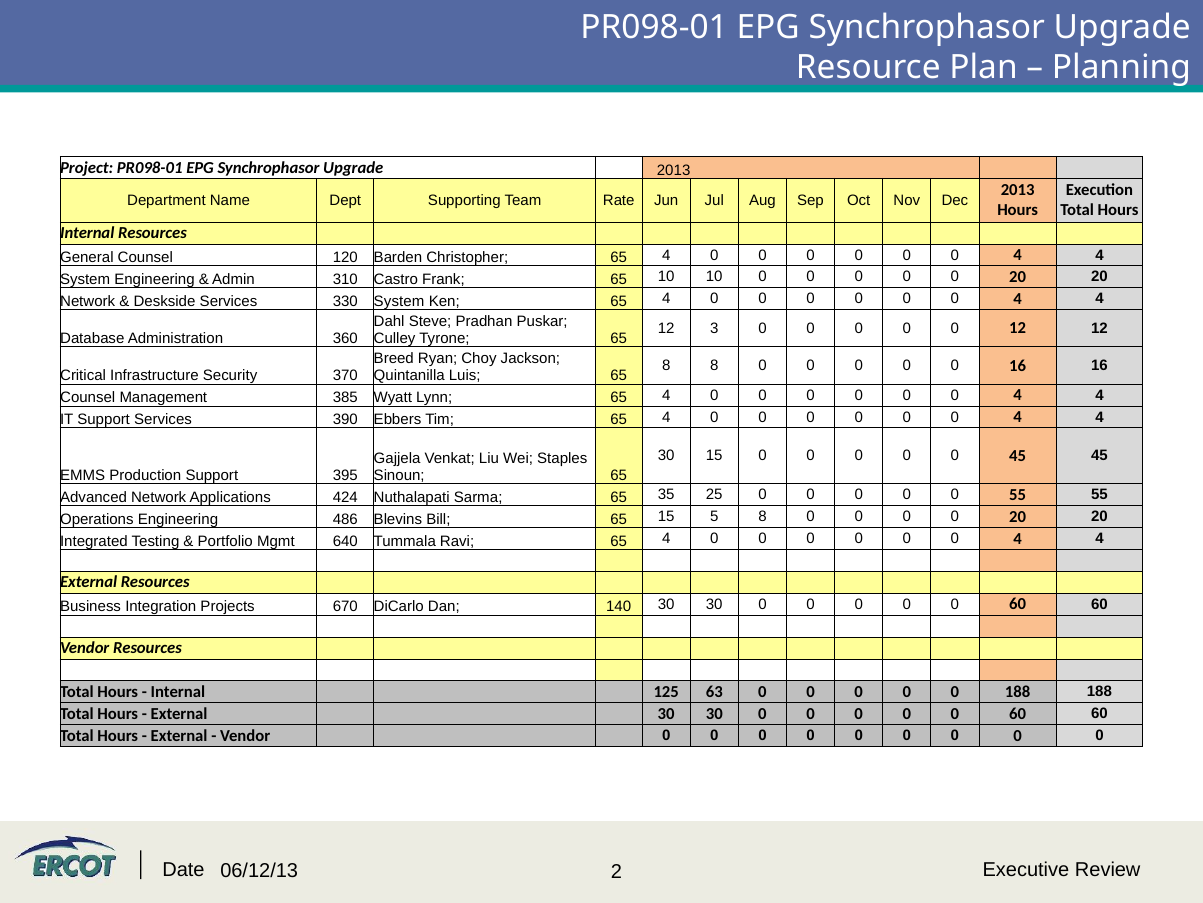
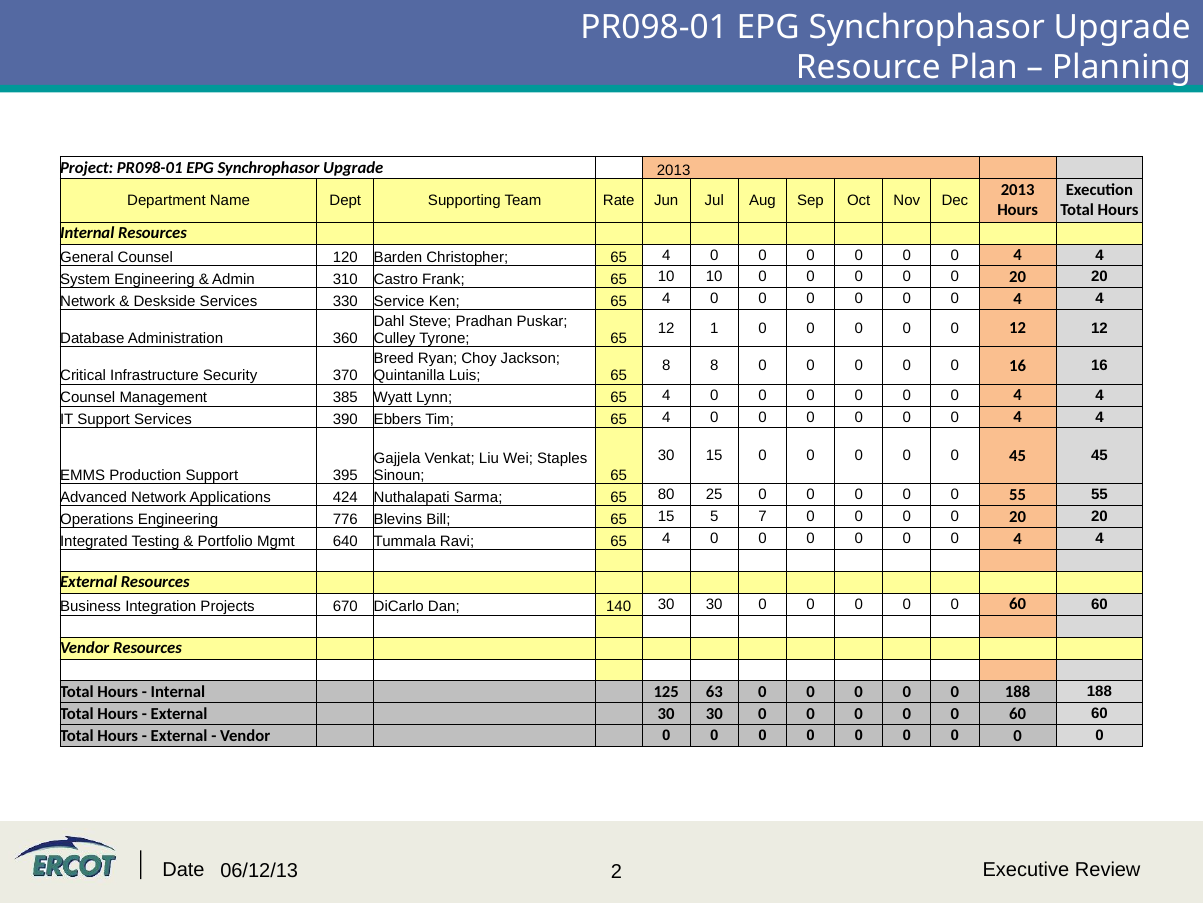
330 System: System -> Service
3: 3 -> 1
35: 35 -> 80
486: 486 -> 776
5 8: 8 -> 7
